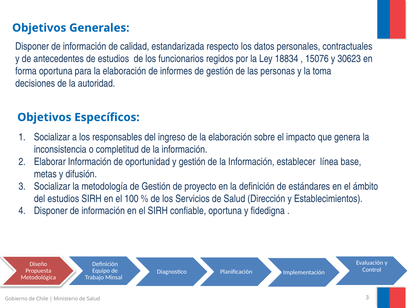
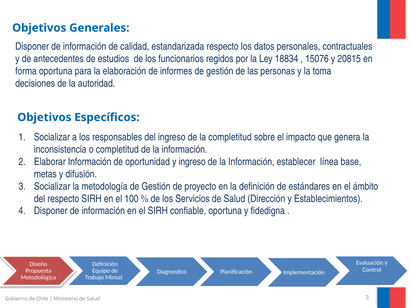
30623: 30623 -> 20815
de la elaboración: elaboración -> completitud
y gestión: gestión -> ingreso
del estudios: estudios -> respecto
